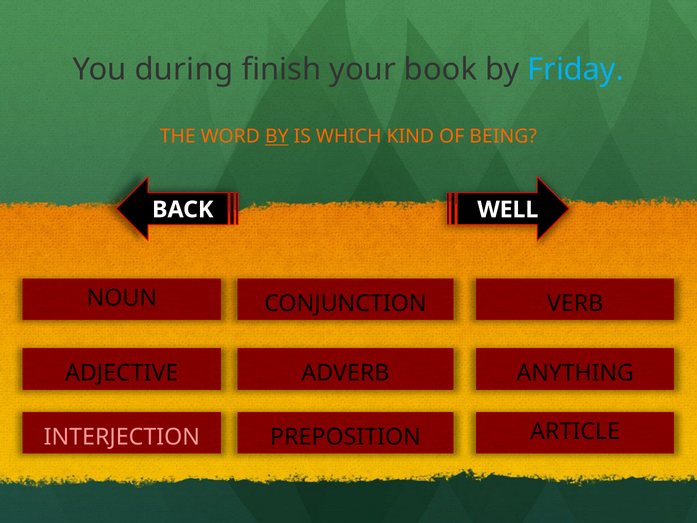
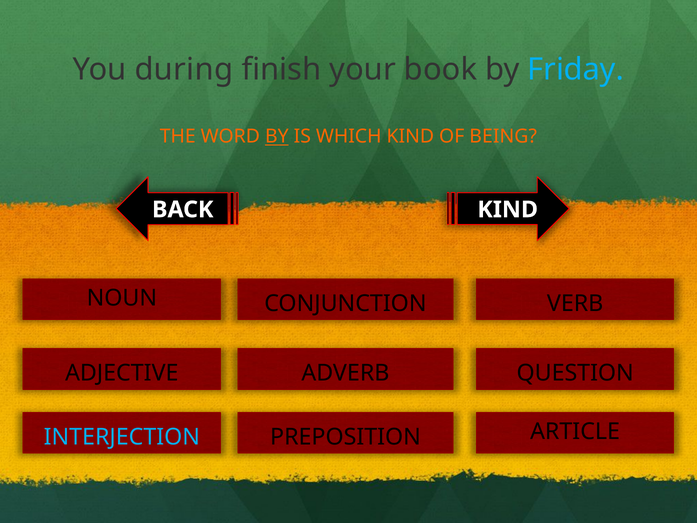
BACK WELL: WELL -> KIND
ANYTHING: ANYTHING -> QUESTION
INTERJECTION colour: pink -> light blue
